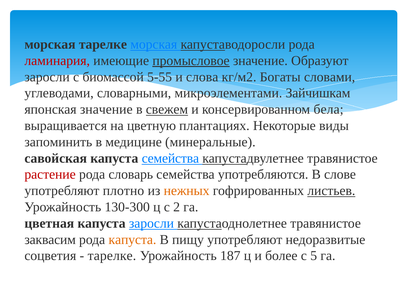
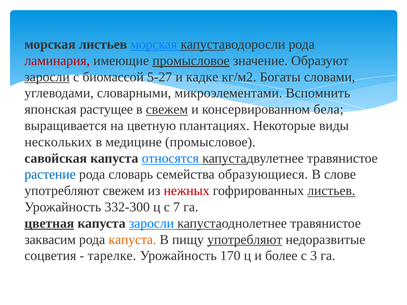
морская тарелке: тарелке -> листьев
заросли at (47, 77) underline: none -> present
5-55: 5-55 -> 5-27
слова: слова -> кадке
Зайчишкам: Зайчишкам -> Вспомнить
японская значение: значение -> растущее
запоминить: запоминить -> нескольких
медицине минеральные: минеральные -> промысловое
капуста семейства: семейства -> относятся
растение colour: red -> blue
употребляются: употребляются -> образующиеся
употребляют плотно: плотно -> свежем
нежных colour: orange -> red
130-300: 130-300 -> 332-300
2: 2 -> 7
цветная underline: none -> present
употребляют at (245, 240) underline: none -> present
187: 187 -> 170
5: 5 -> 3
